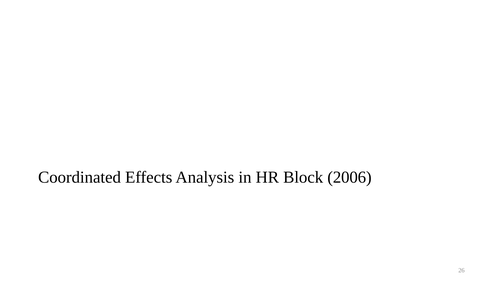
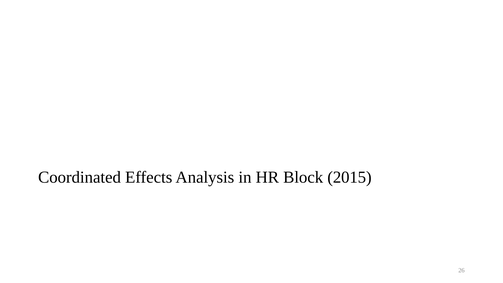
2006: 2006 -> 2015
